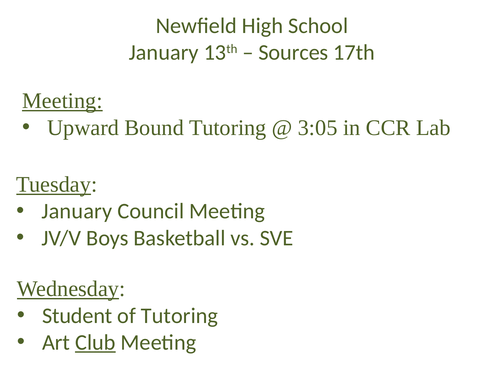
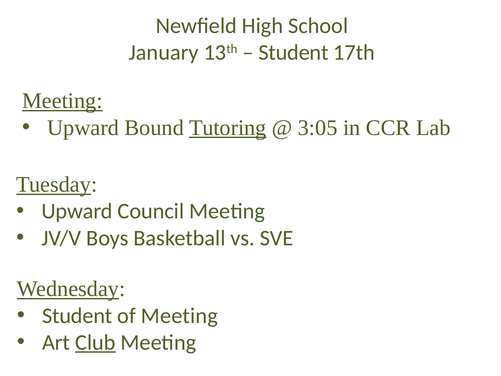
Sources at (293, 52): Sources -> Student
Tutoring at (228, 128) underline: none -> present
January at (77, 211): January -> Upward
of Tutoring: Tutoring -> Meeting
